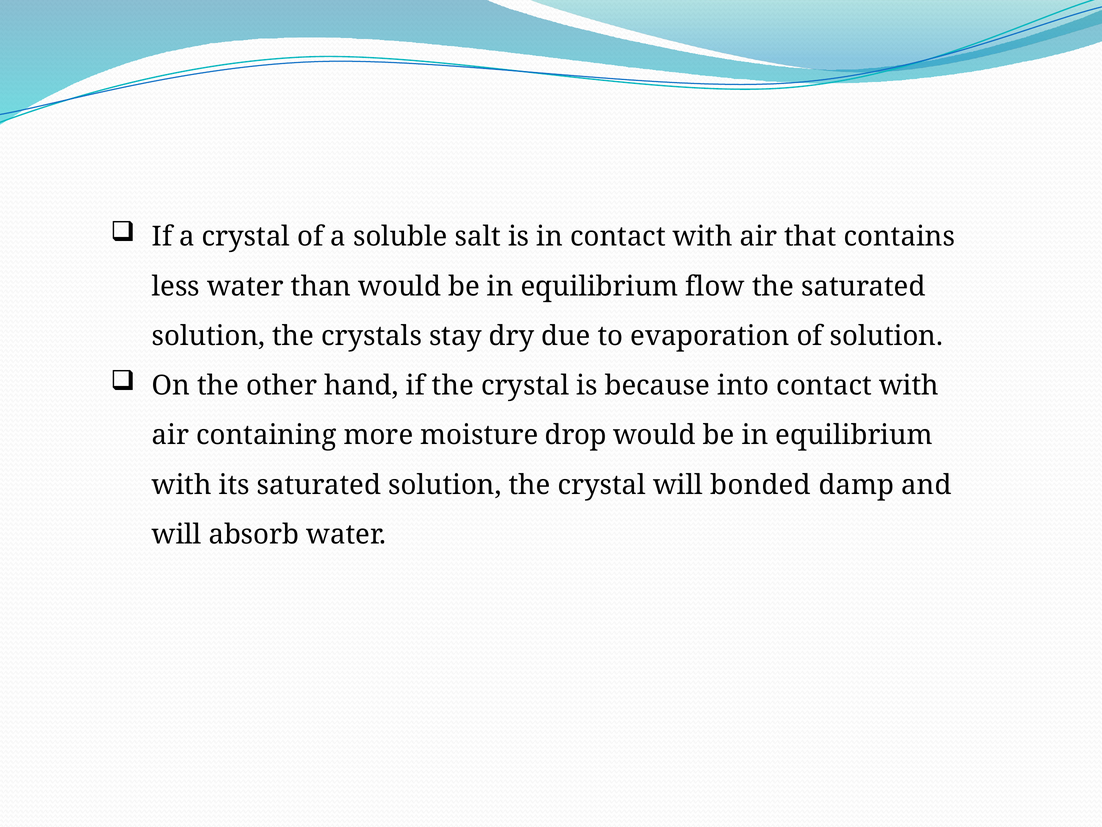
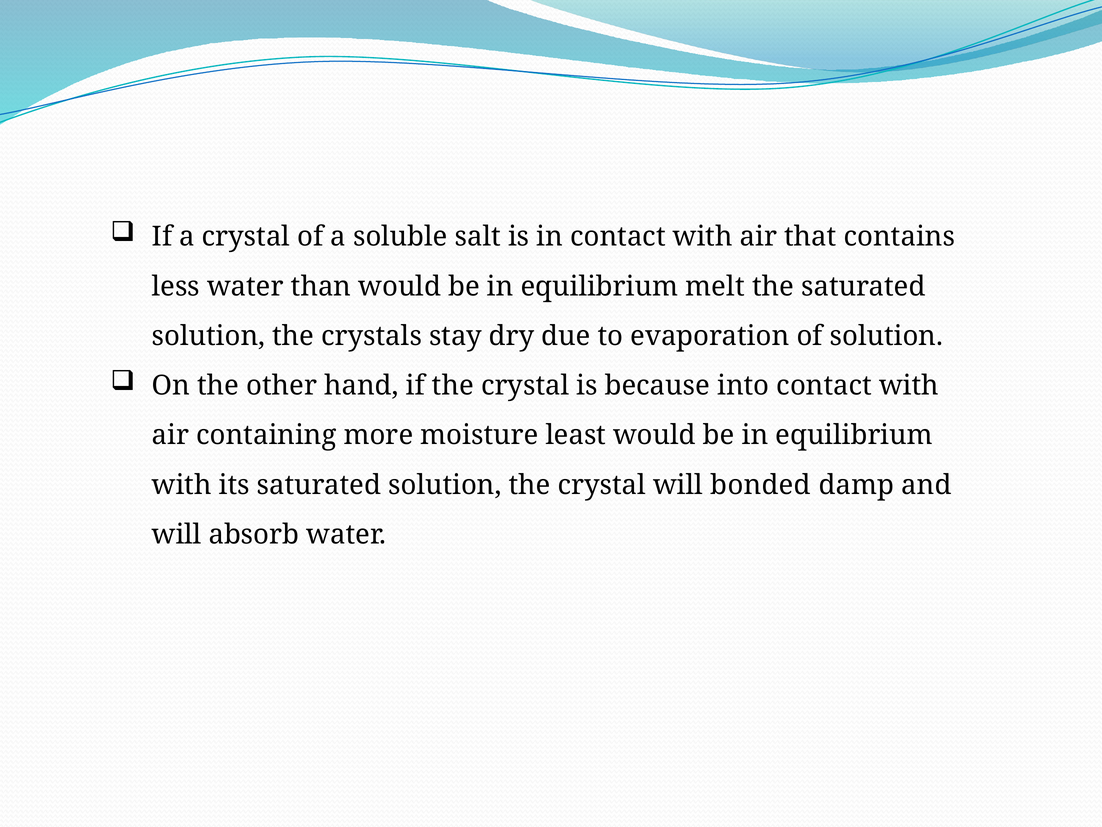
flow: flow -> melt
drop: drop -> least
